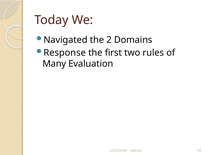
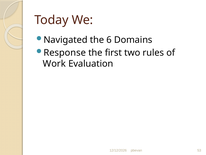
2: 2 -> 6
Many: Many -> Work
